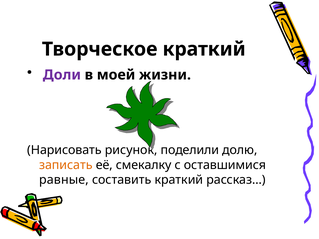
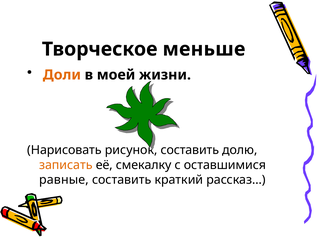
Творческое краткий: краткий -> меньше
Доли colour: purple -> orange
поделили at (190, 150): поделили -> составить
